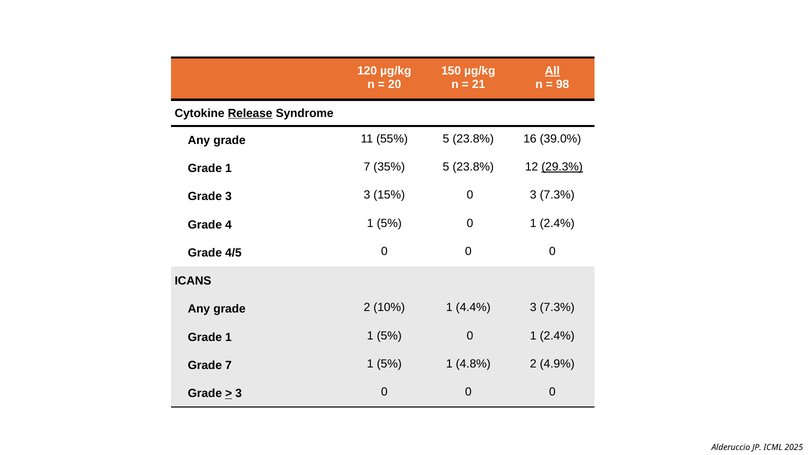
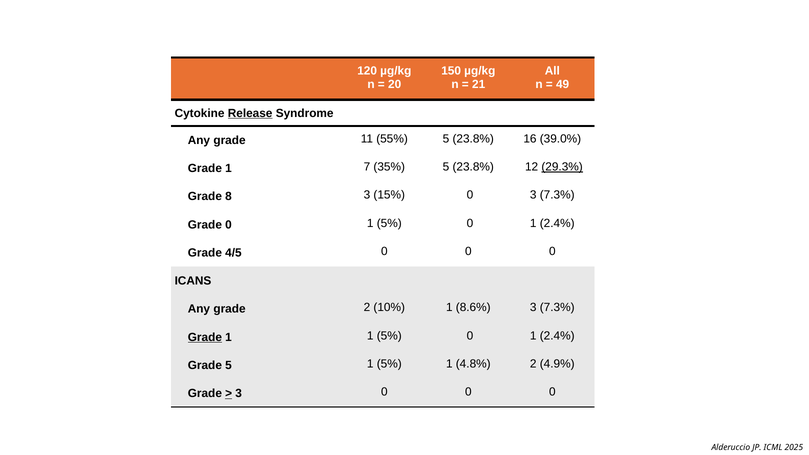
All underline: present -> none
98: 98 -> 49
Grade 3: 3 -> 8
Grade 4: 4 -> 0
4.4%: 4.4% -> 8.6%
Grade at (205, 337) underline: none -> present
Grade 7: 7 -> 5
